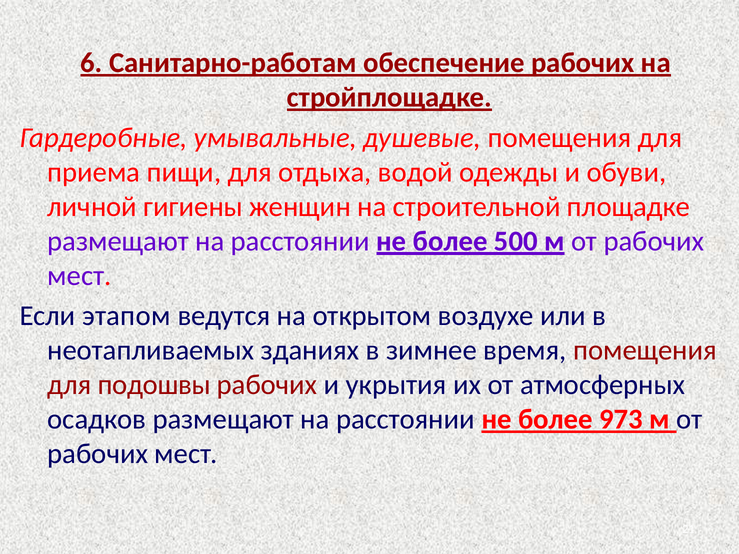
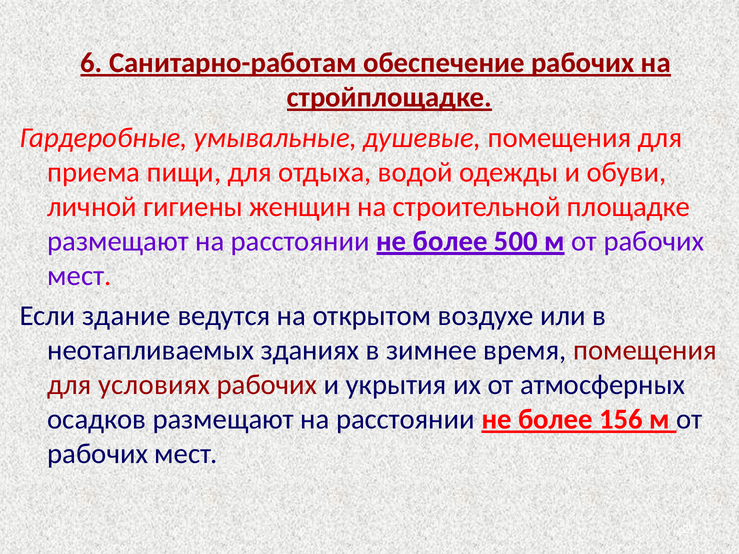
этапом: этапом -> здание
подошвы: подошвы -> условиях
973: 973 -> 156
